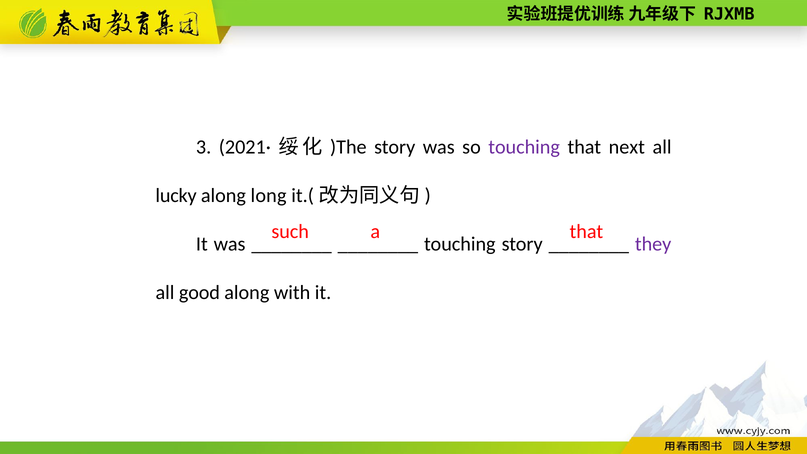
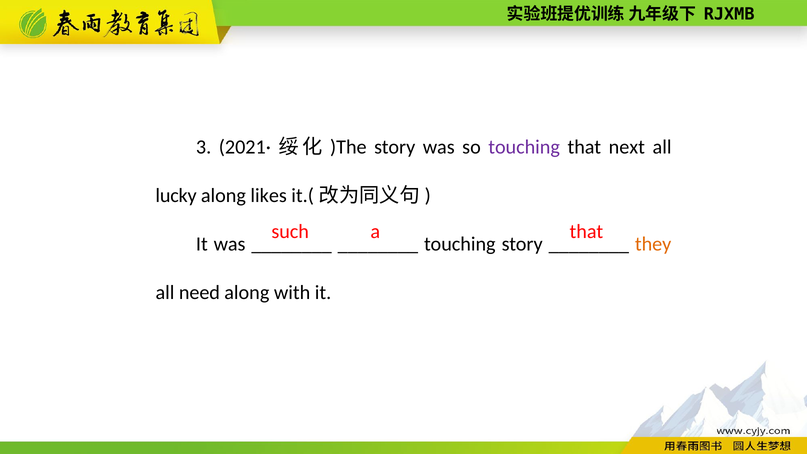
long: long -> likes
they colour: purple -> orange
good: good -> need
